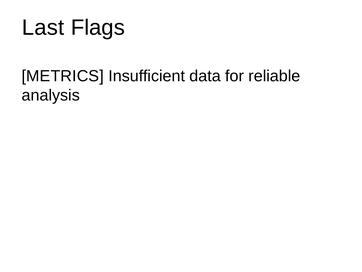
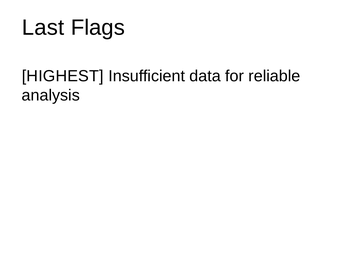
METRICS: METRICS -> HIGHEST
